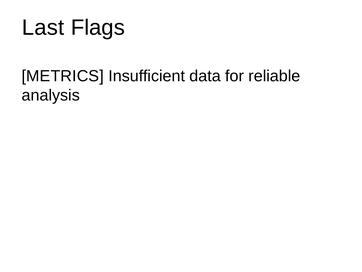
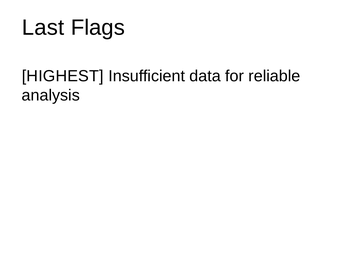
METRICS: METRICS -> HIGHEST
